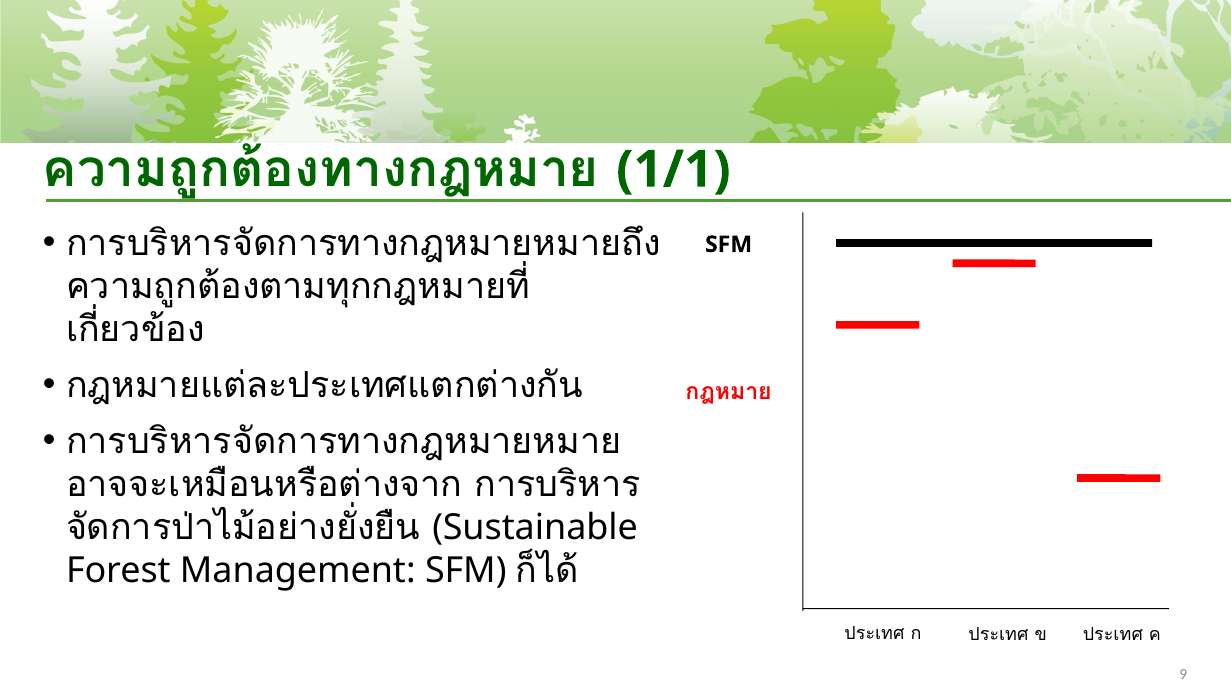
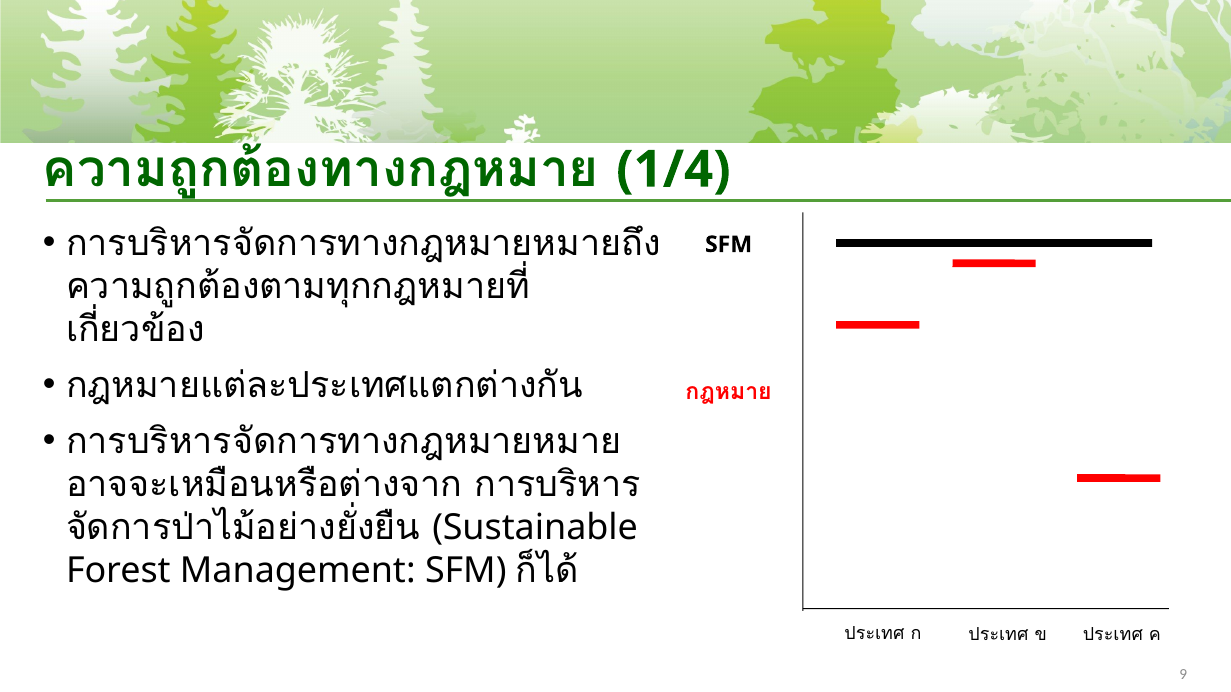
1/1: 1/1 -> 1/4
